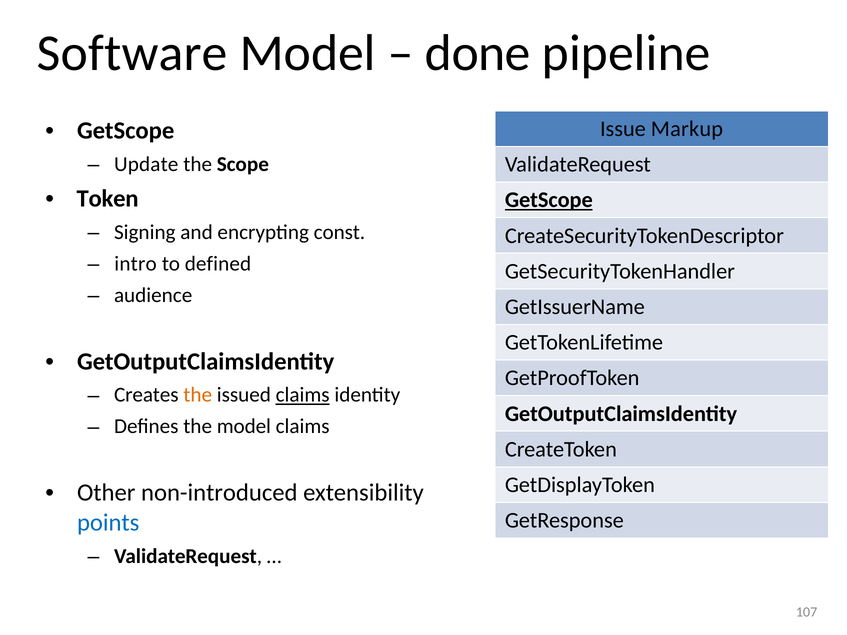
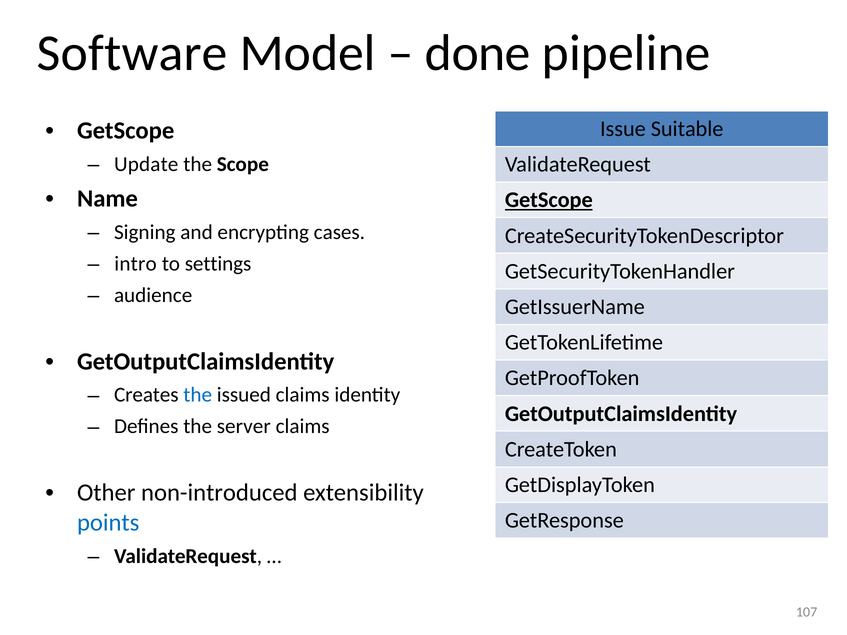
Markup: Markup -> Suitable
Token: Token -> Name
const: const -> cases
defined: defined -> settings
the at (198, 395) colour: orange -> blue
claims at (303, 395) underline: present -> none
the model: model -> server
